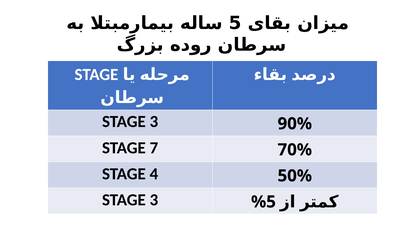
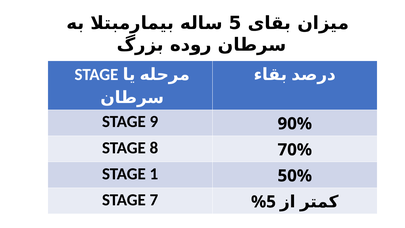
3 at (154, 122): 3 -> 9
7: 7 -> 8
4: 4 -> 1
3 at (154, 200): 3 -> 7
